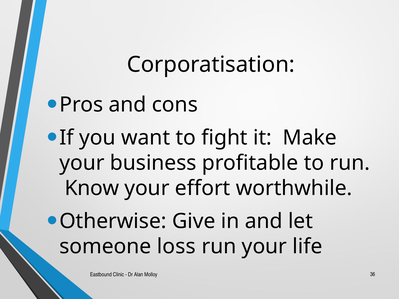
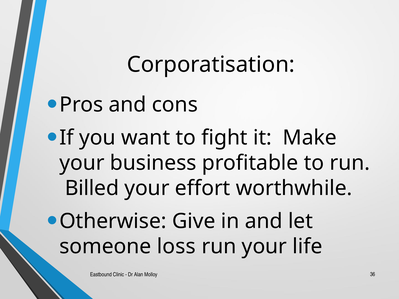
Know: Know -> Billed
